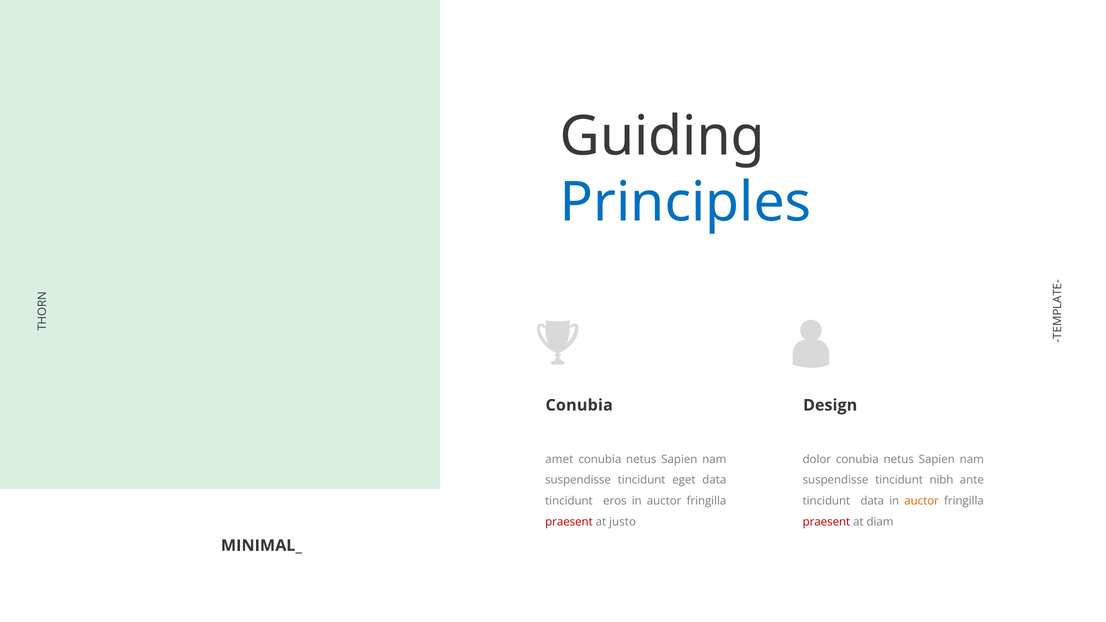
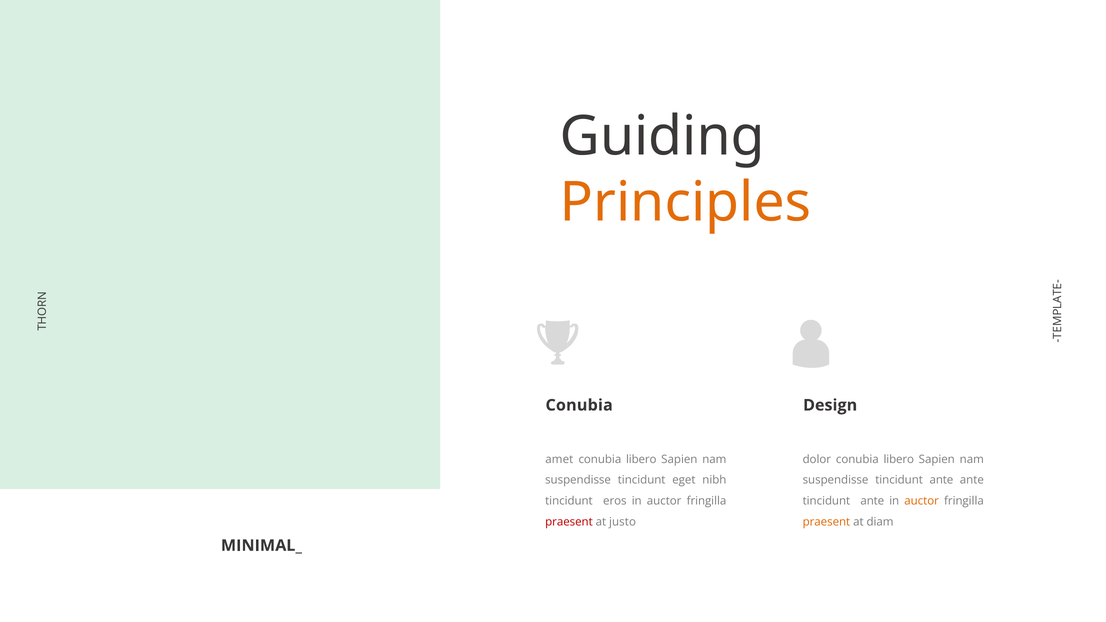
Principles colour: blue -> orange
netus at (641, 460): netus -> libero
dolor conubia netus: netus -> libero
eget data: data -> nibh
suspendisse tincidunt nibh: nibh -> ante
data at (872, 501): data -> ante
praesent at (826, 522) colour: red -> orange
